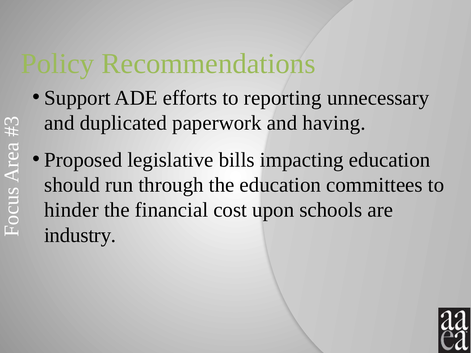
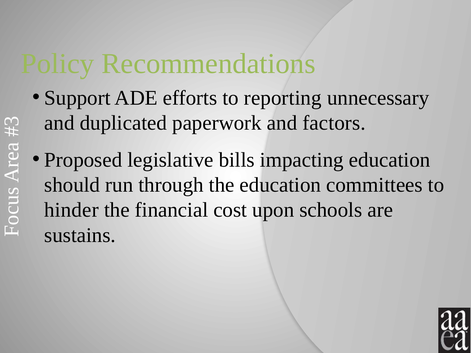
having: having -> factors
industry: industry -> sustains
